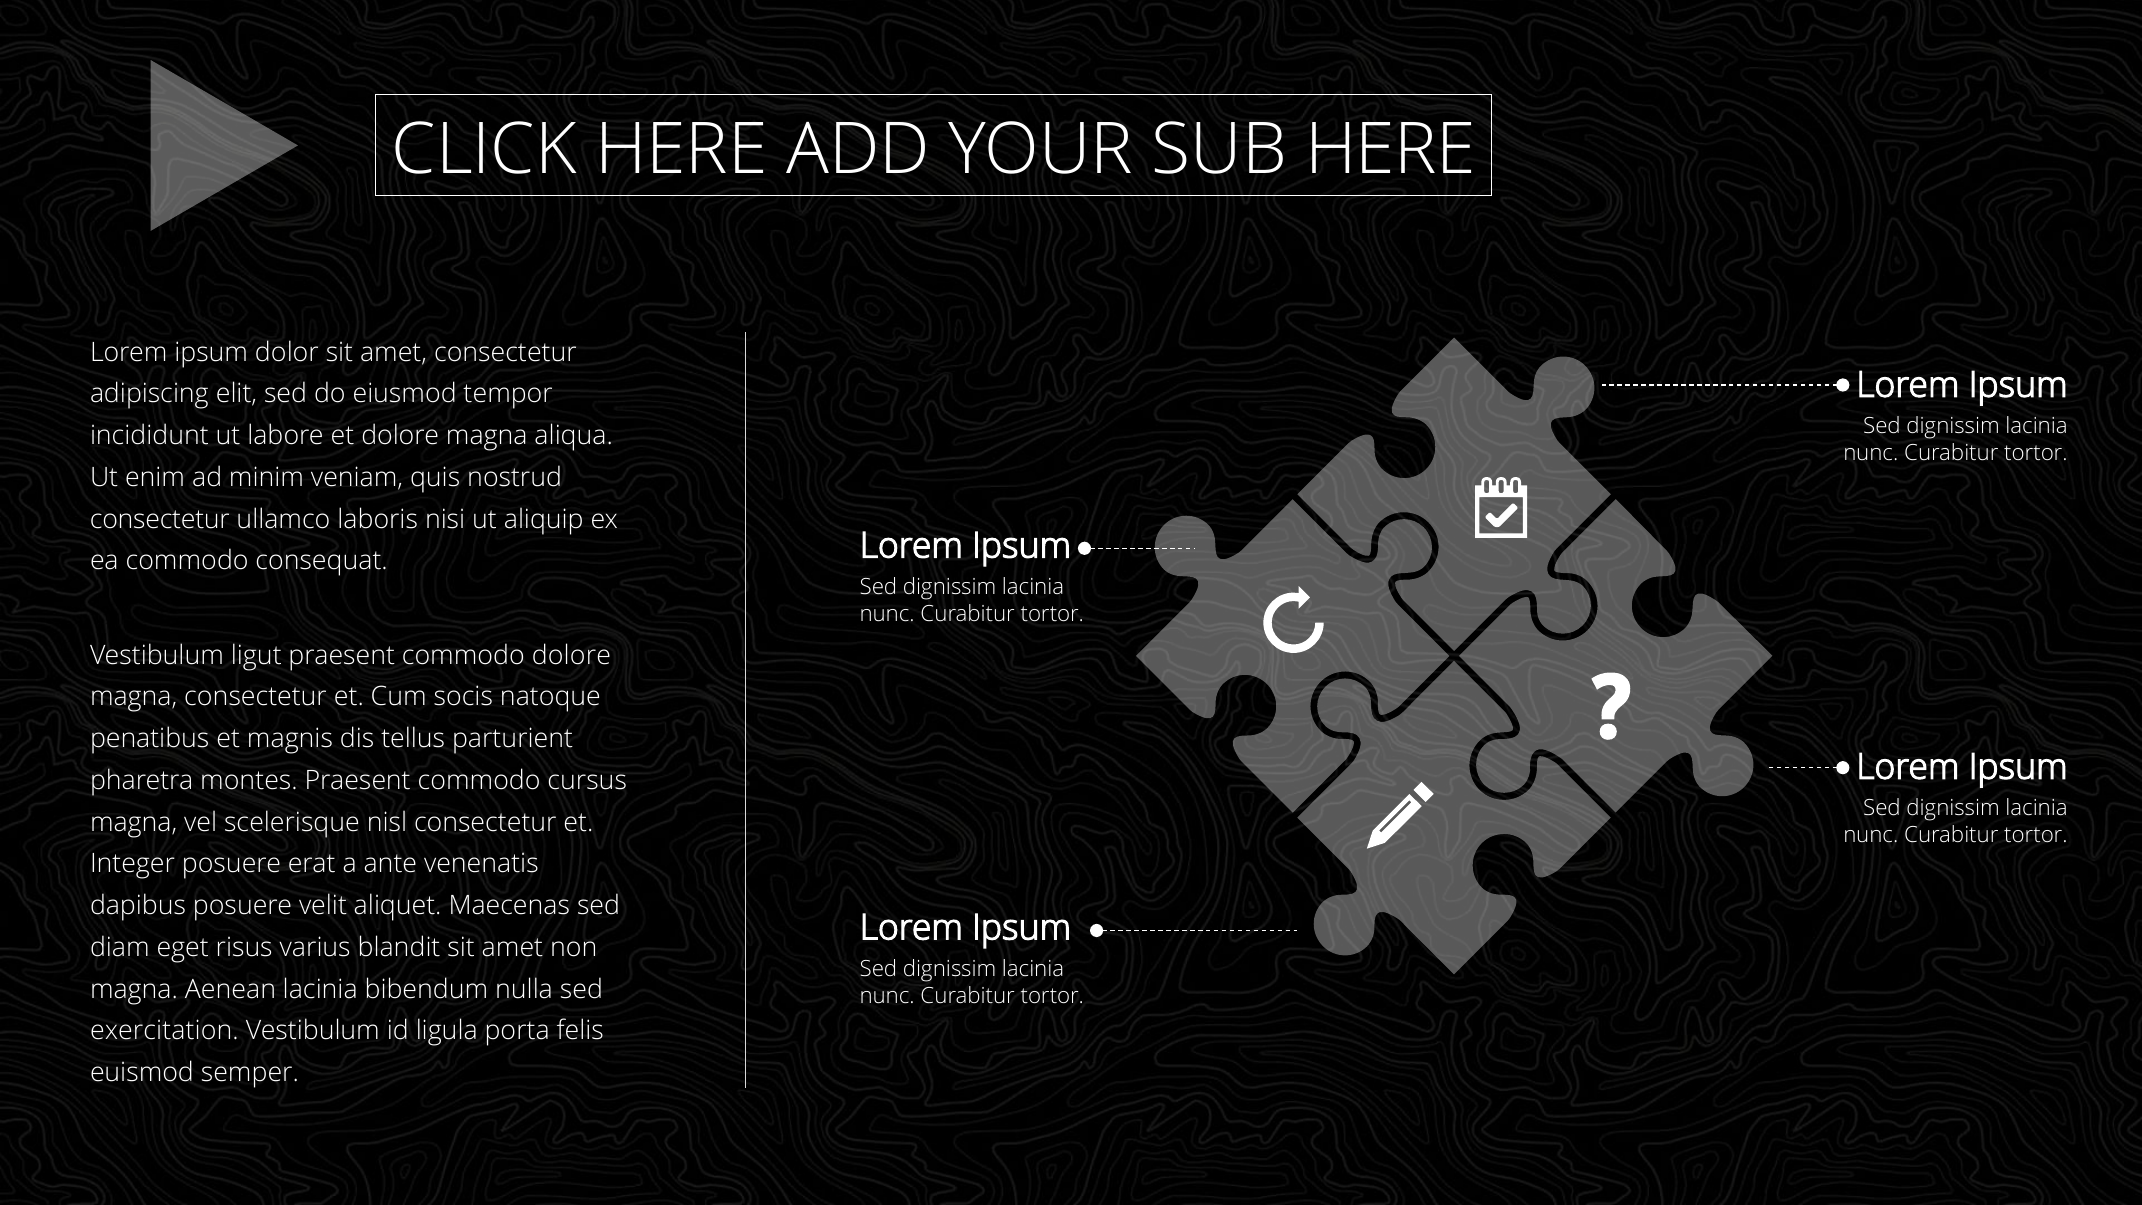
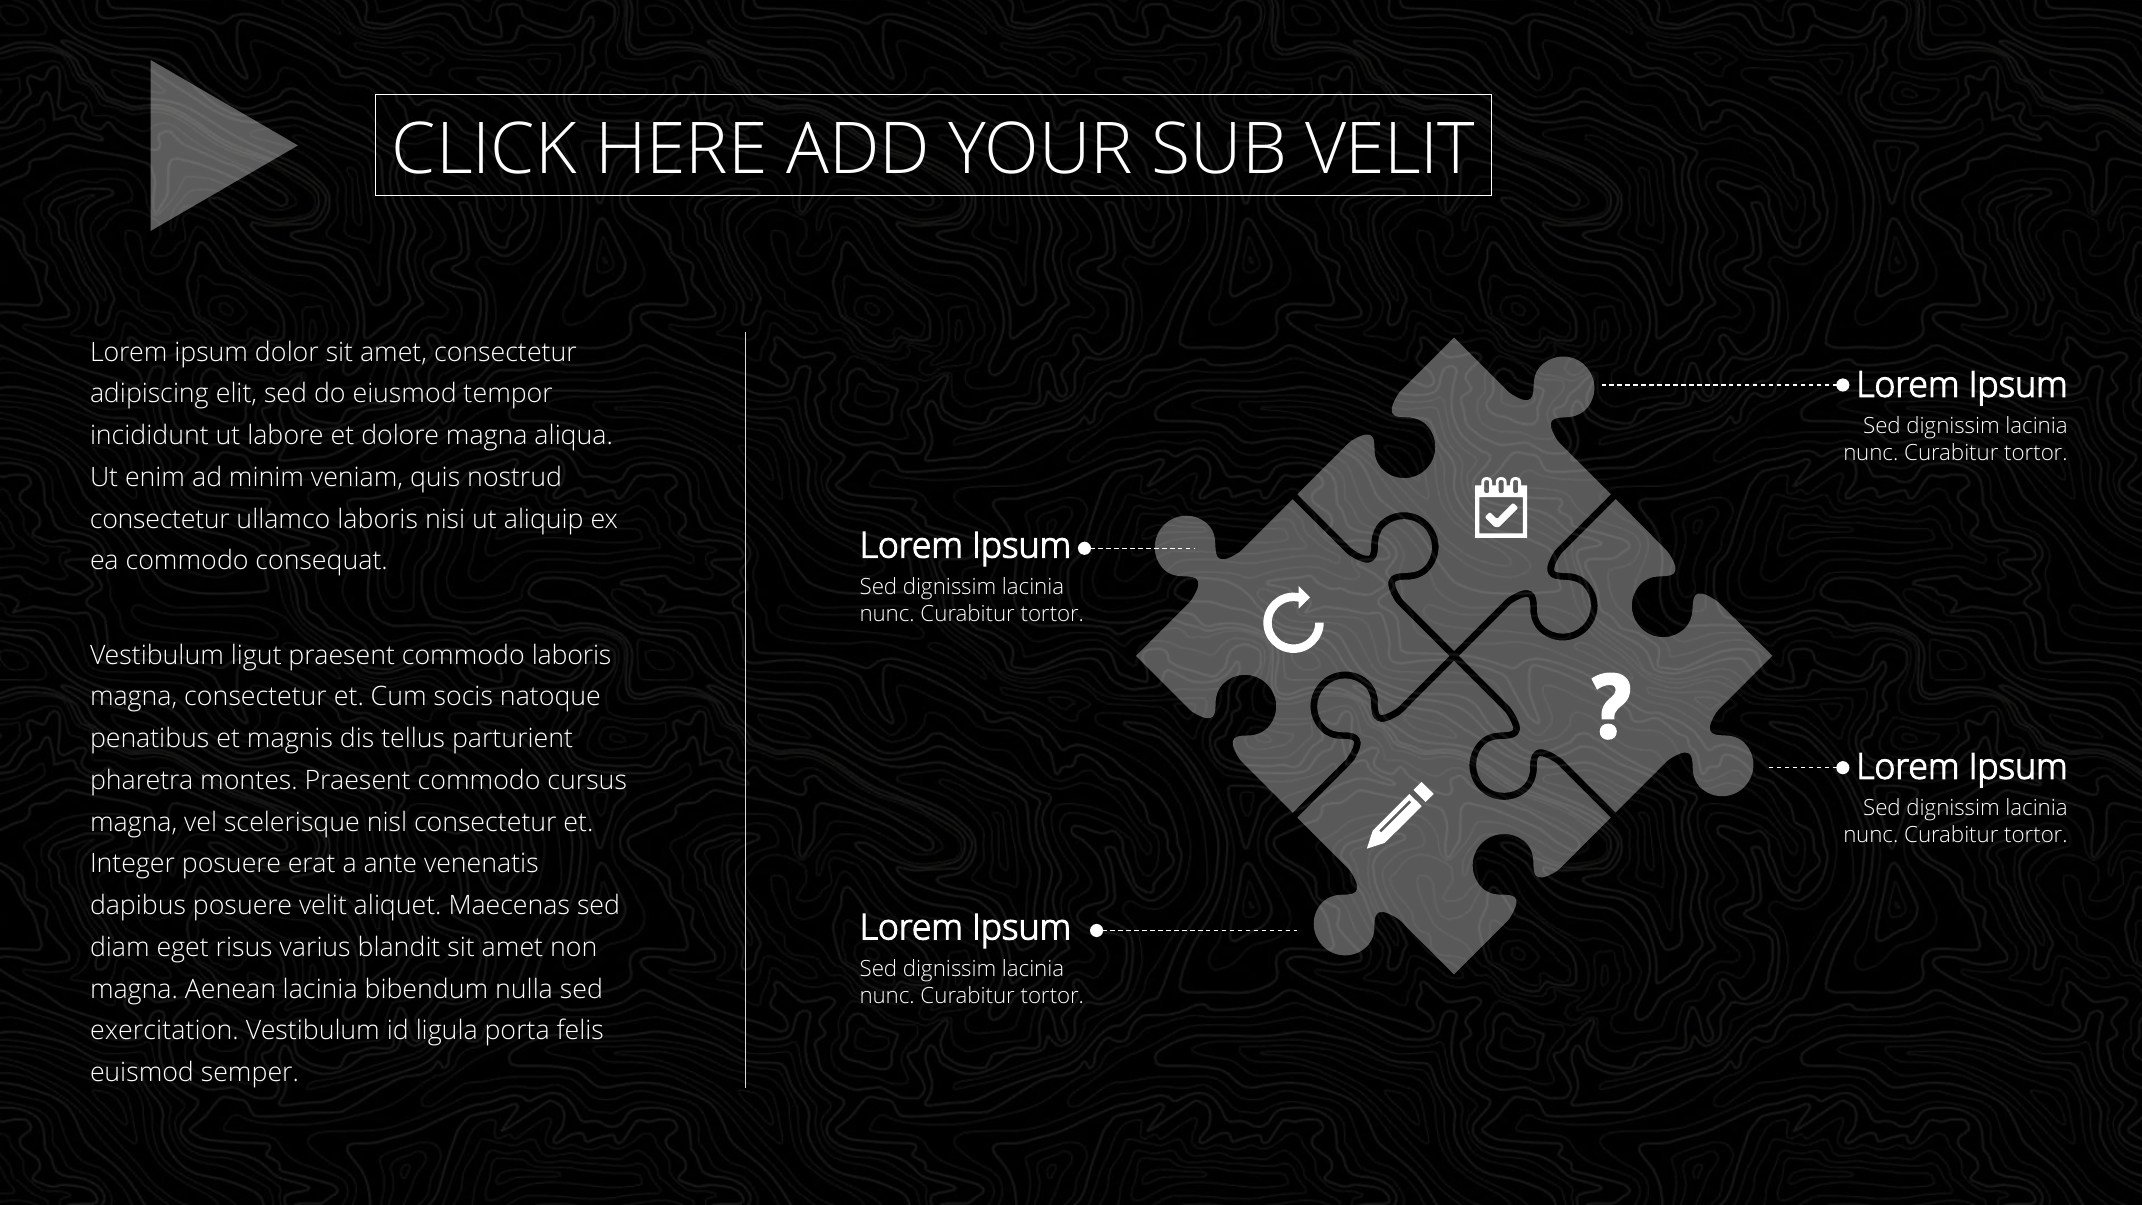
SUB HERE: HERE -> VELIT
commodo dolore: dolore -> laboris
